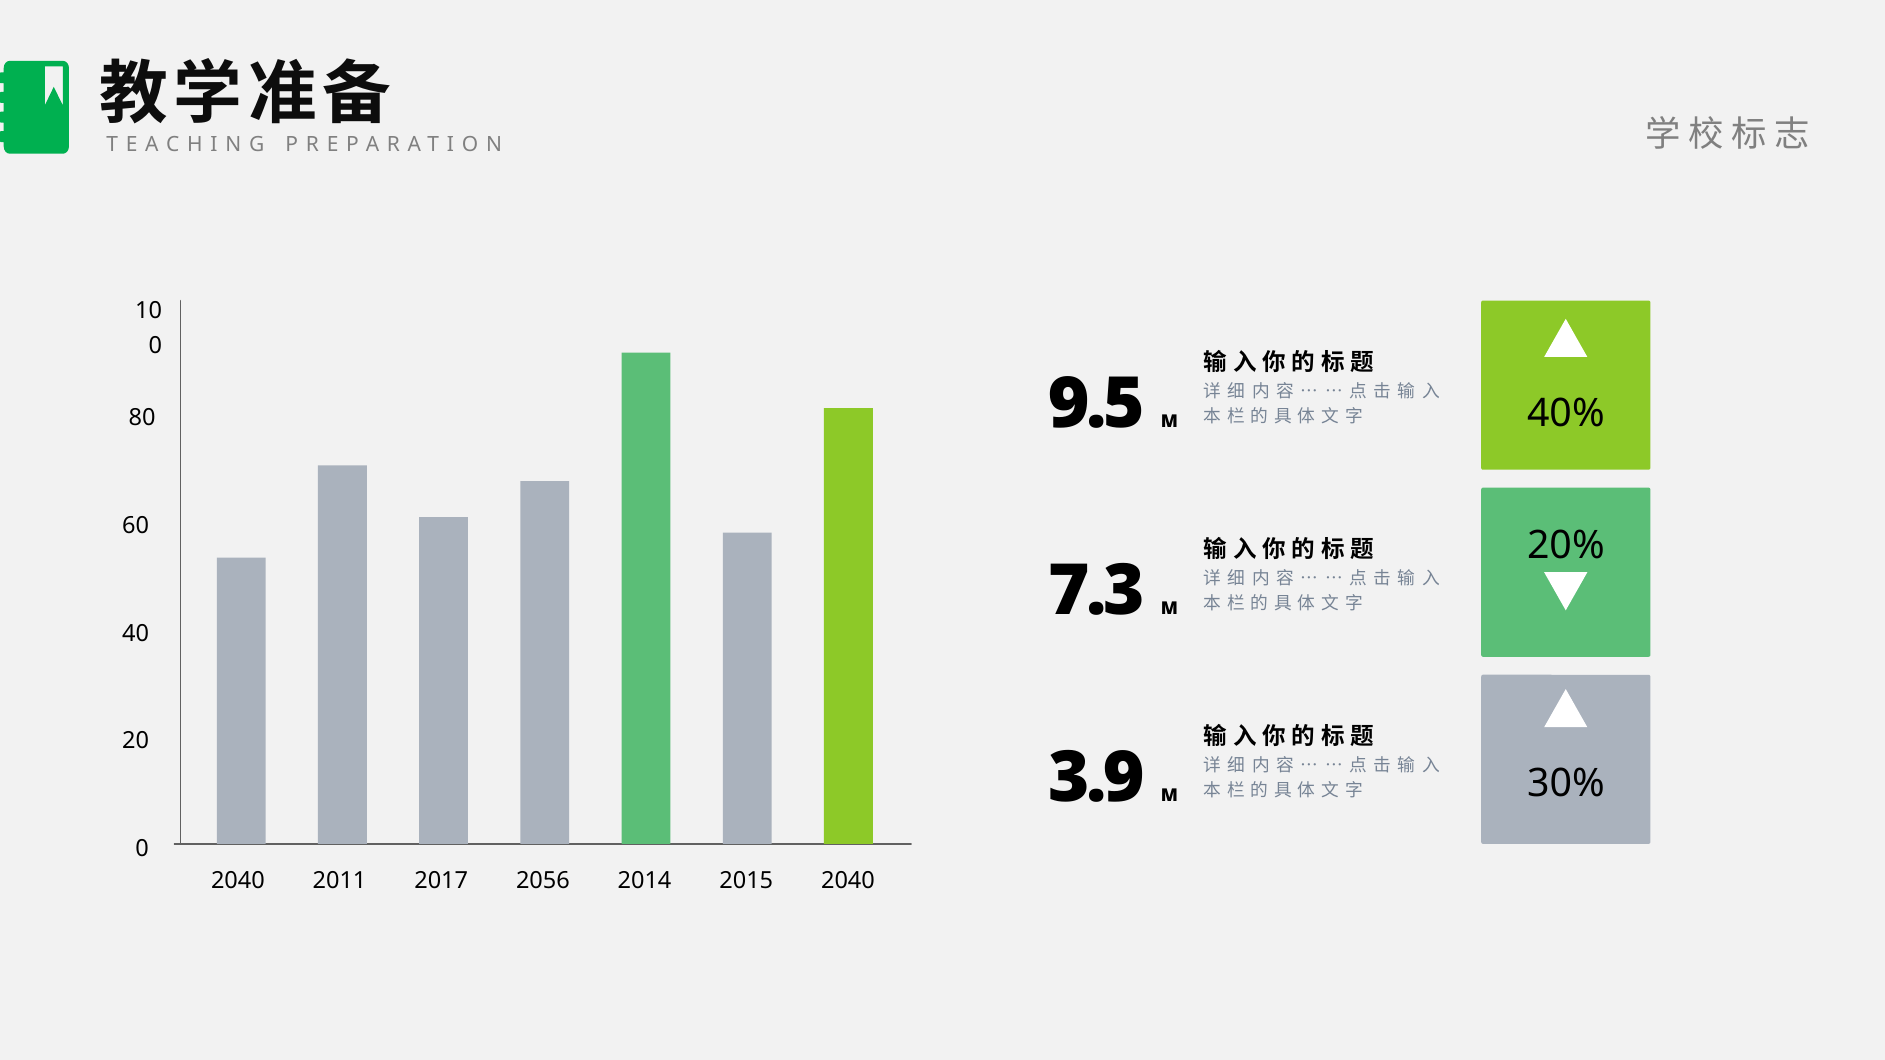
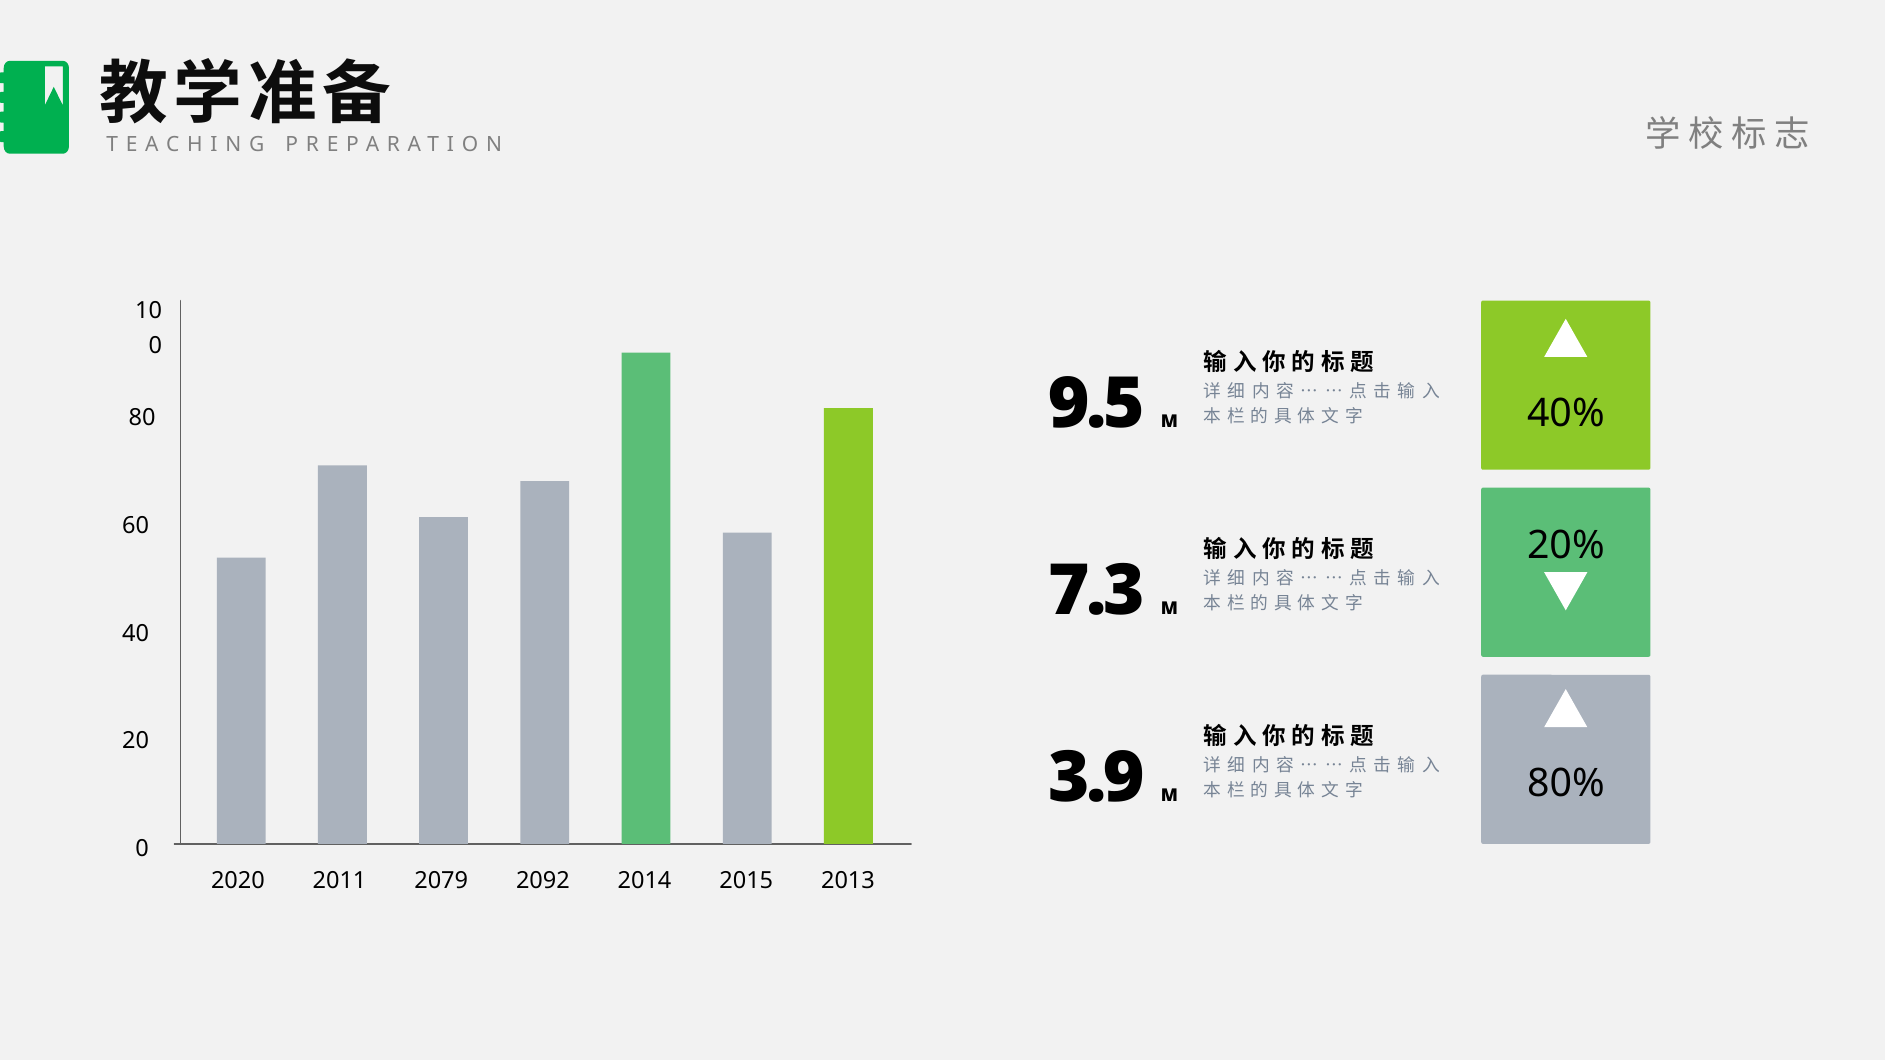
30%: 30% -> 80%
2040 at (238, 881): 2040 -> 2020
2017: 2017 -> 2079
2056: 2056 -> 2092
2015 2040: 2040 -> 2013
